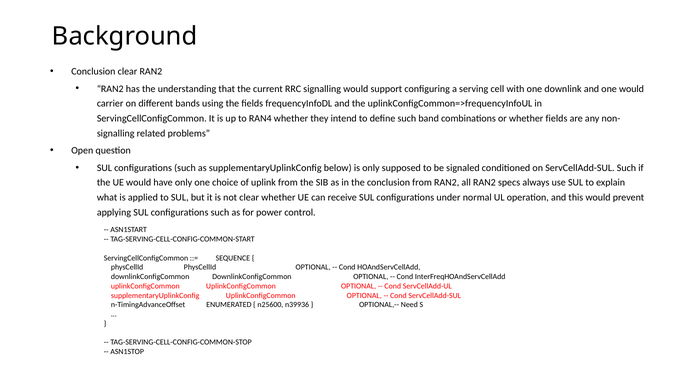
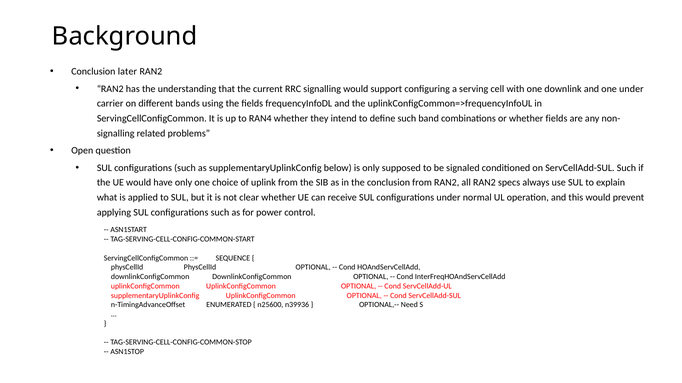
Conclusion clear: clear -> later
one would: would -> under
